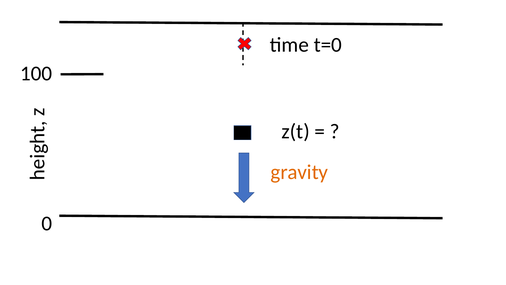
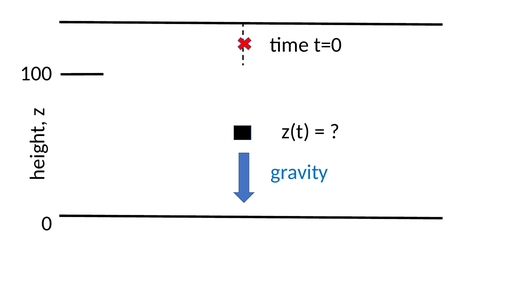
gravity colour: orange -> blue
